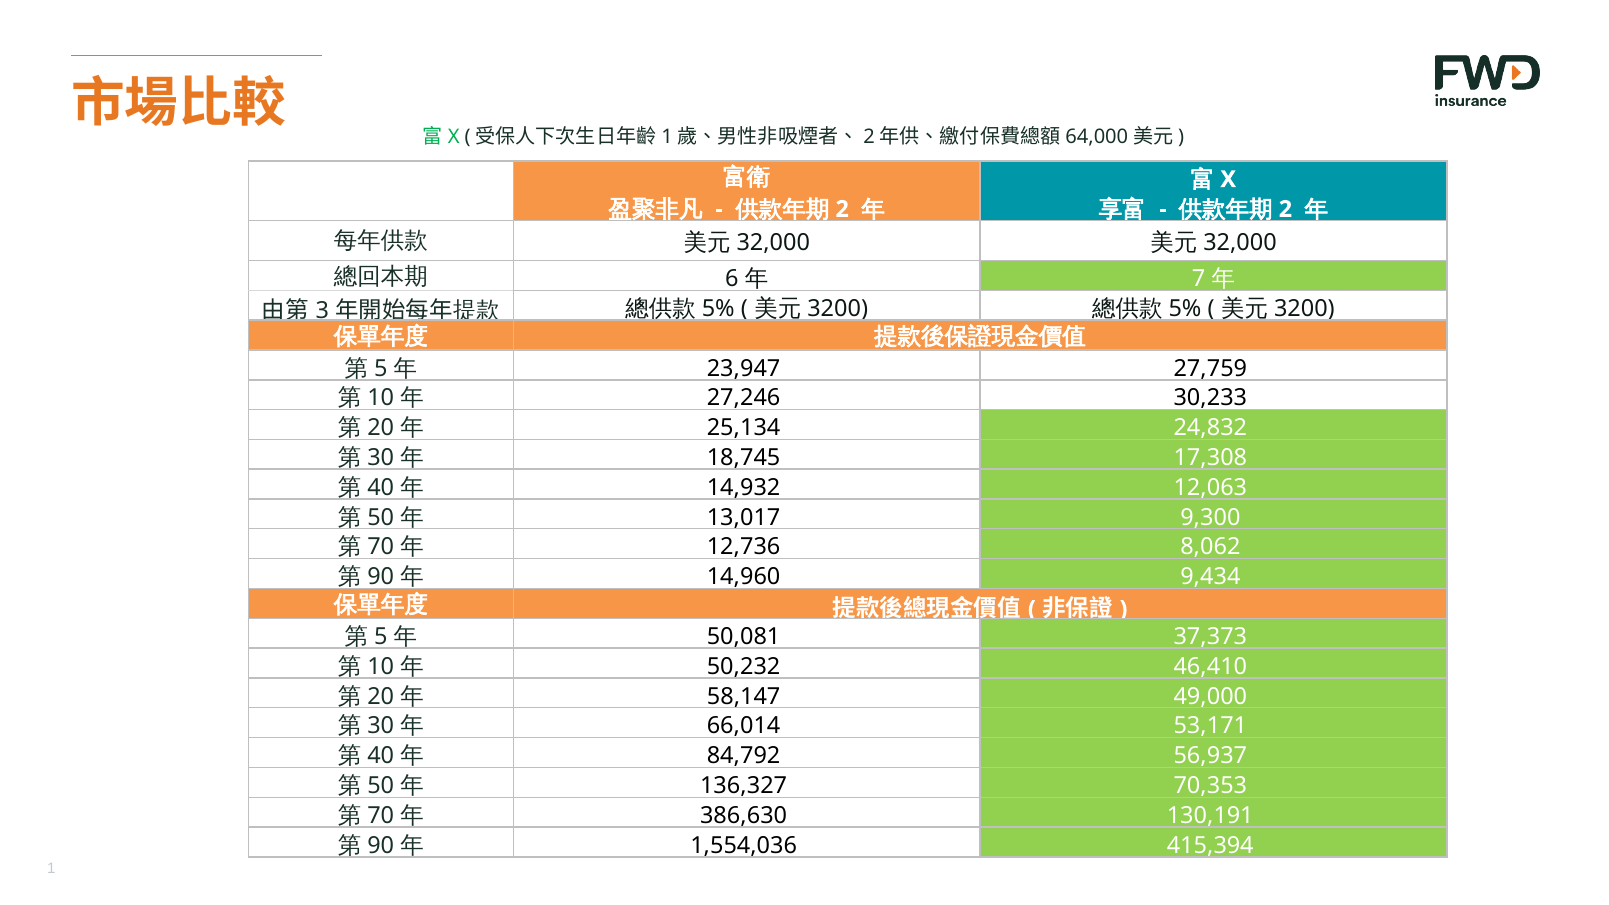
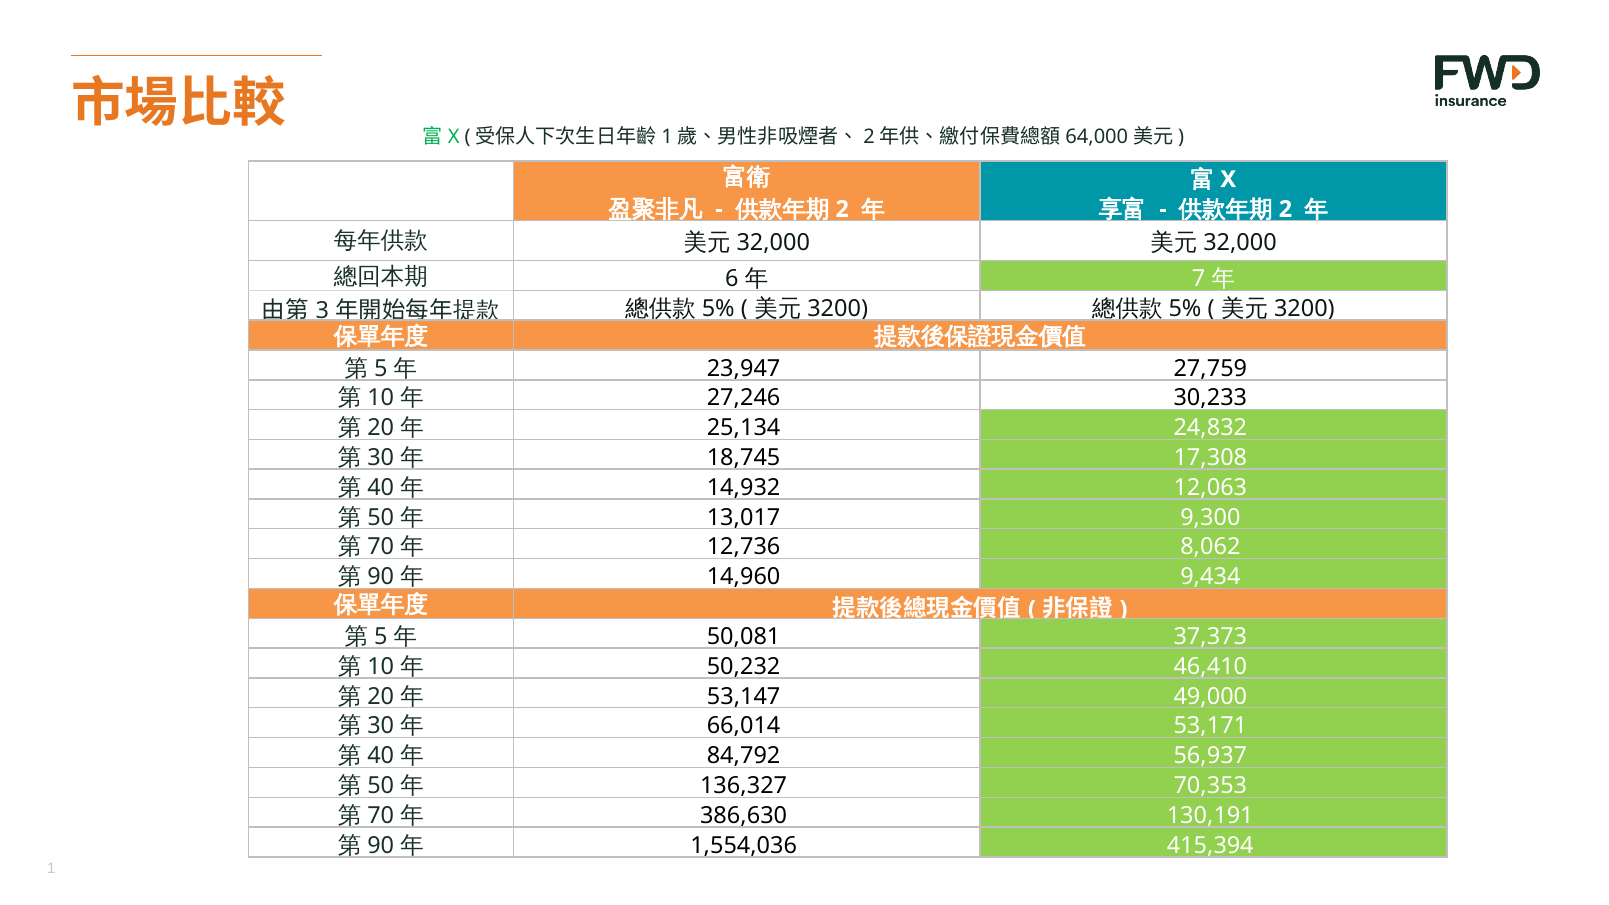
58,147: 58,147 -> 53,147
